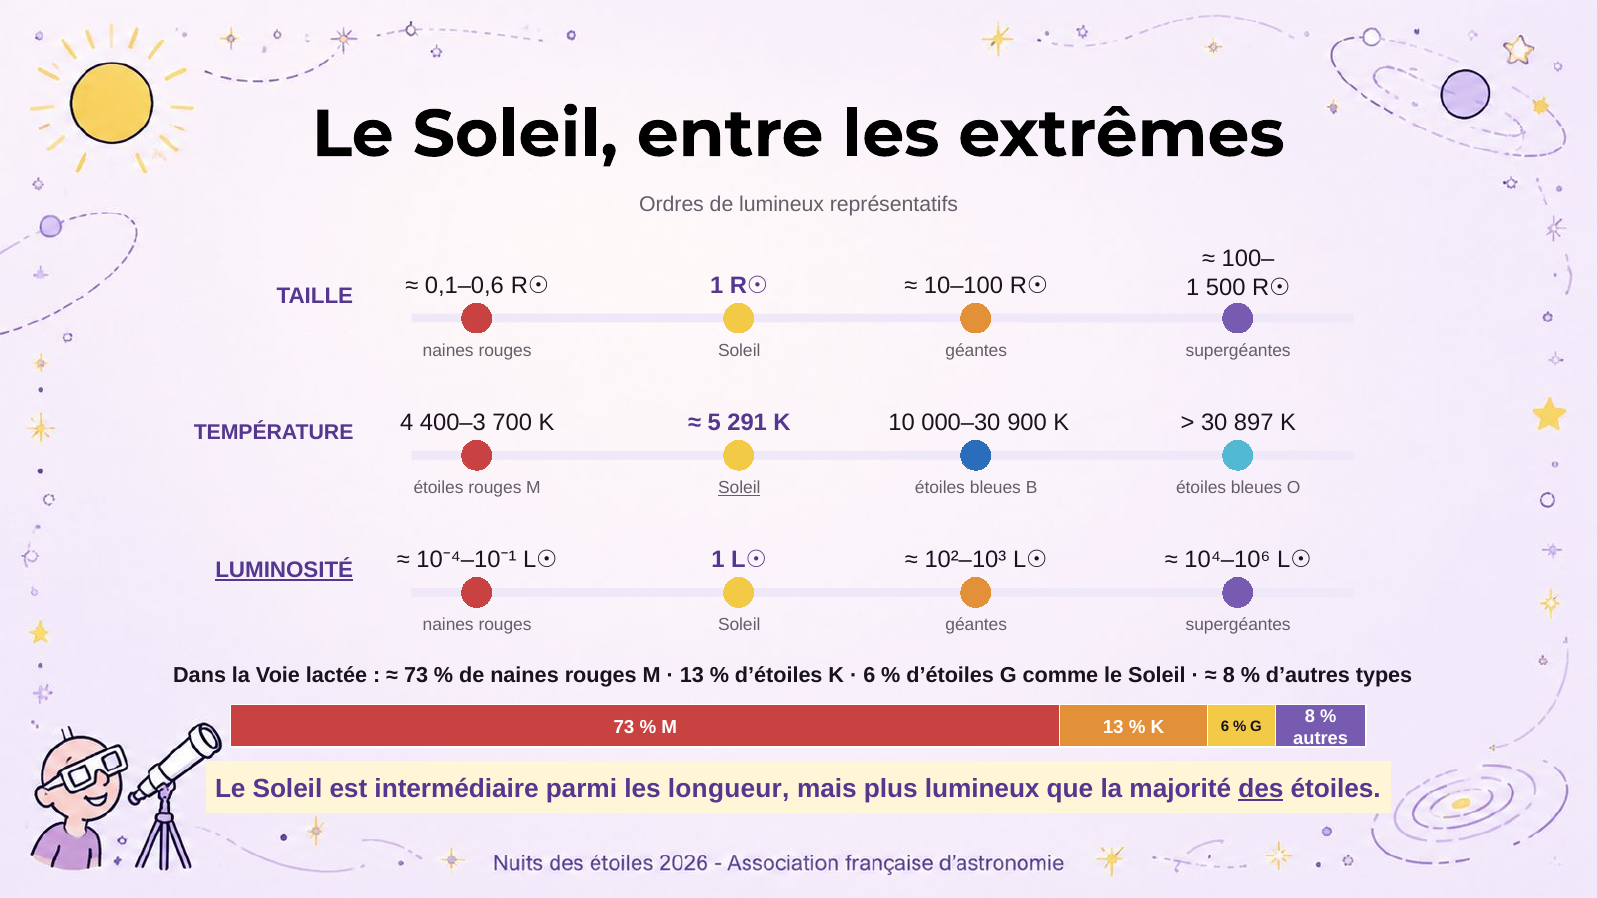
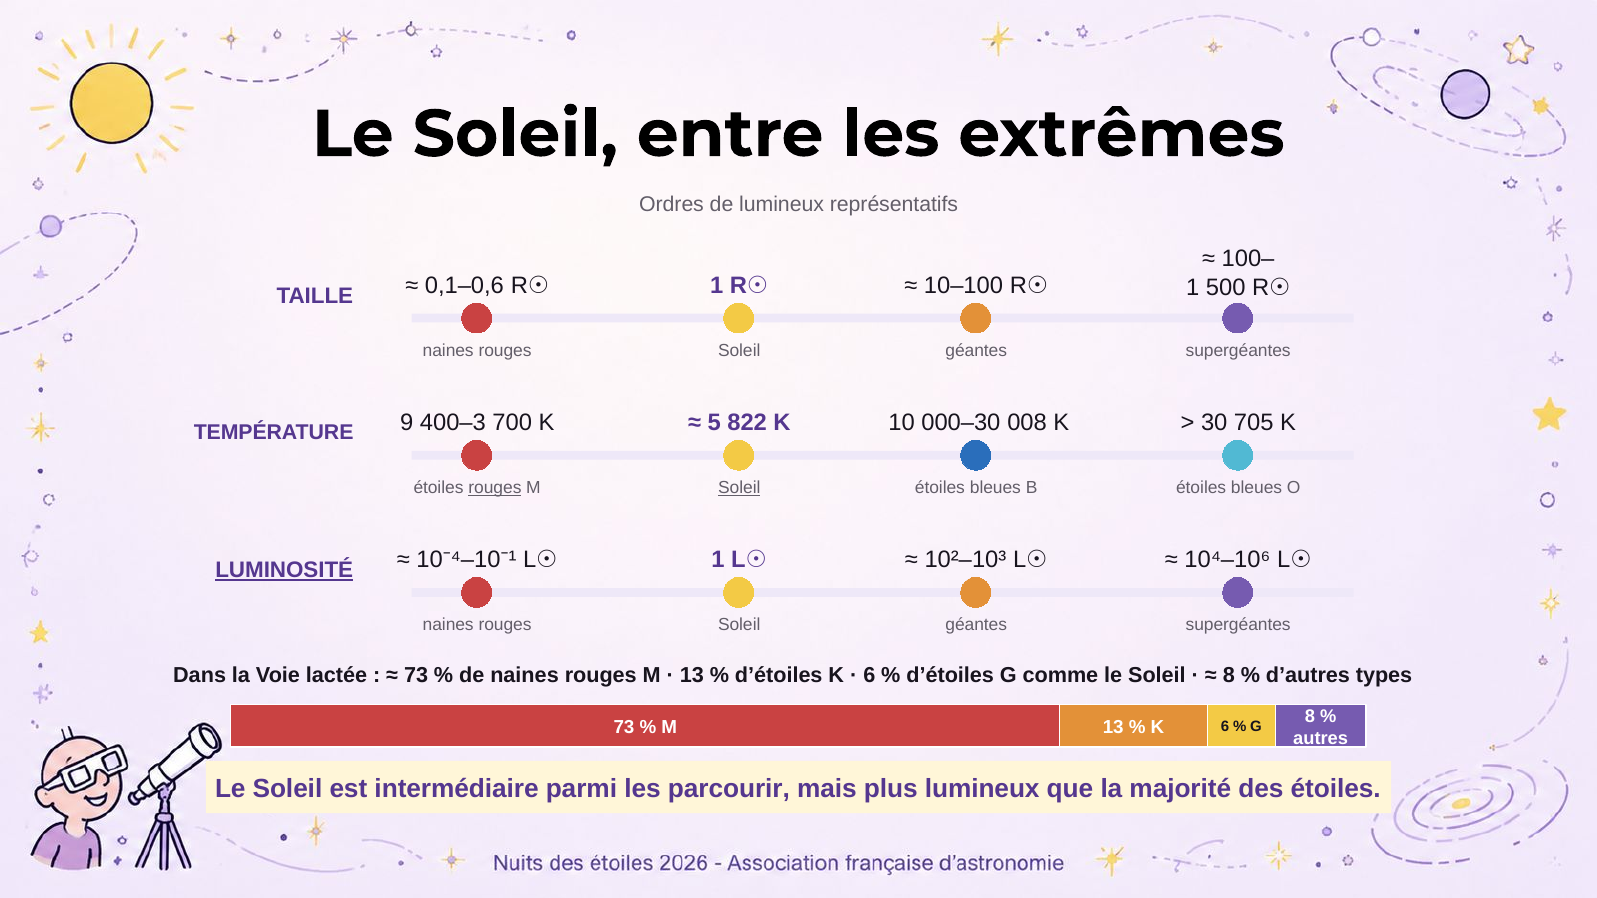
291: 291 -> 822
900: 900 -> 008
897: 897 -> 705
4: 4 -> 9
rouges at (495, 488) underline: none -> present
longueur: longueur -> parcourir
des underline: present -> none
